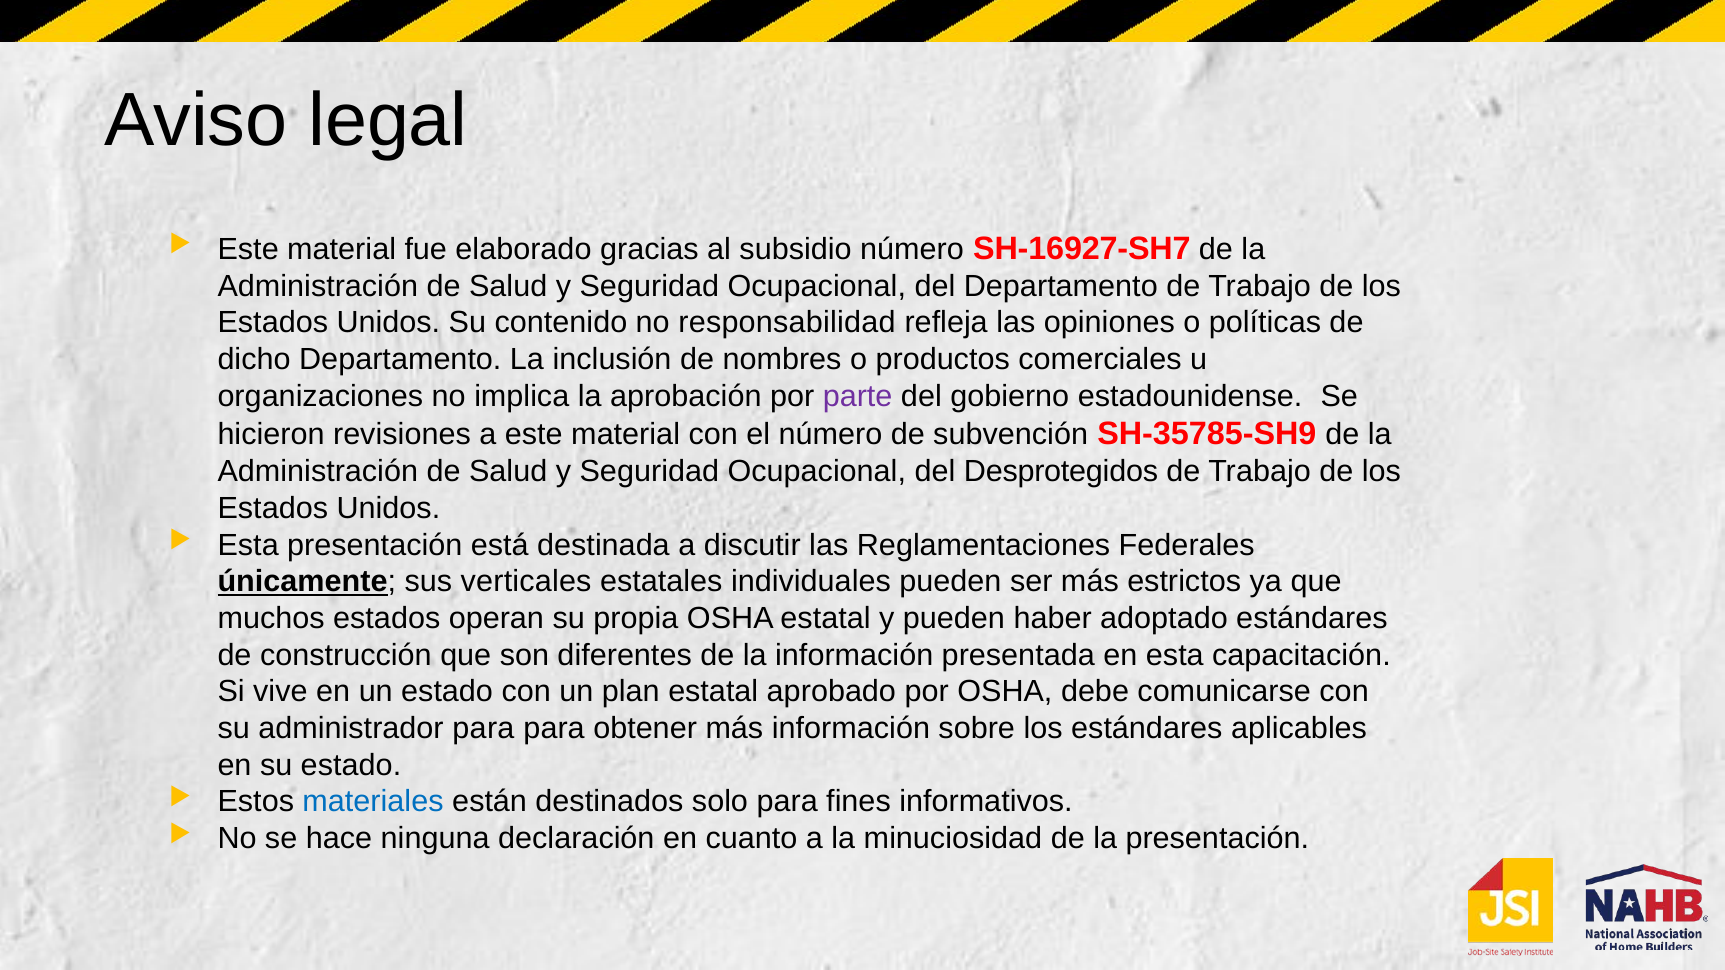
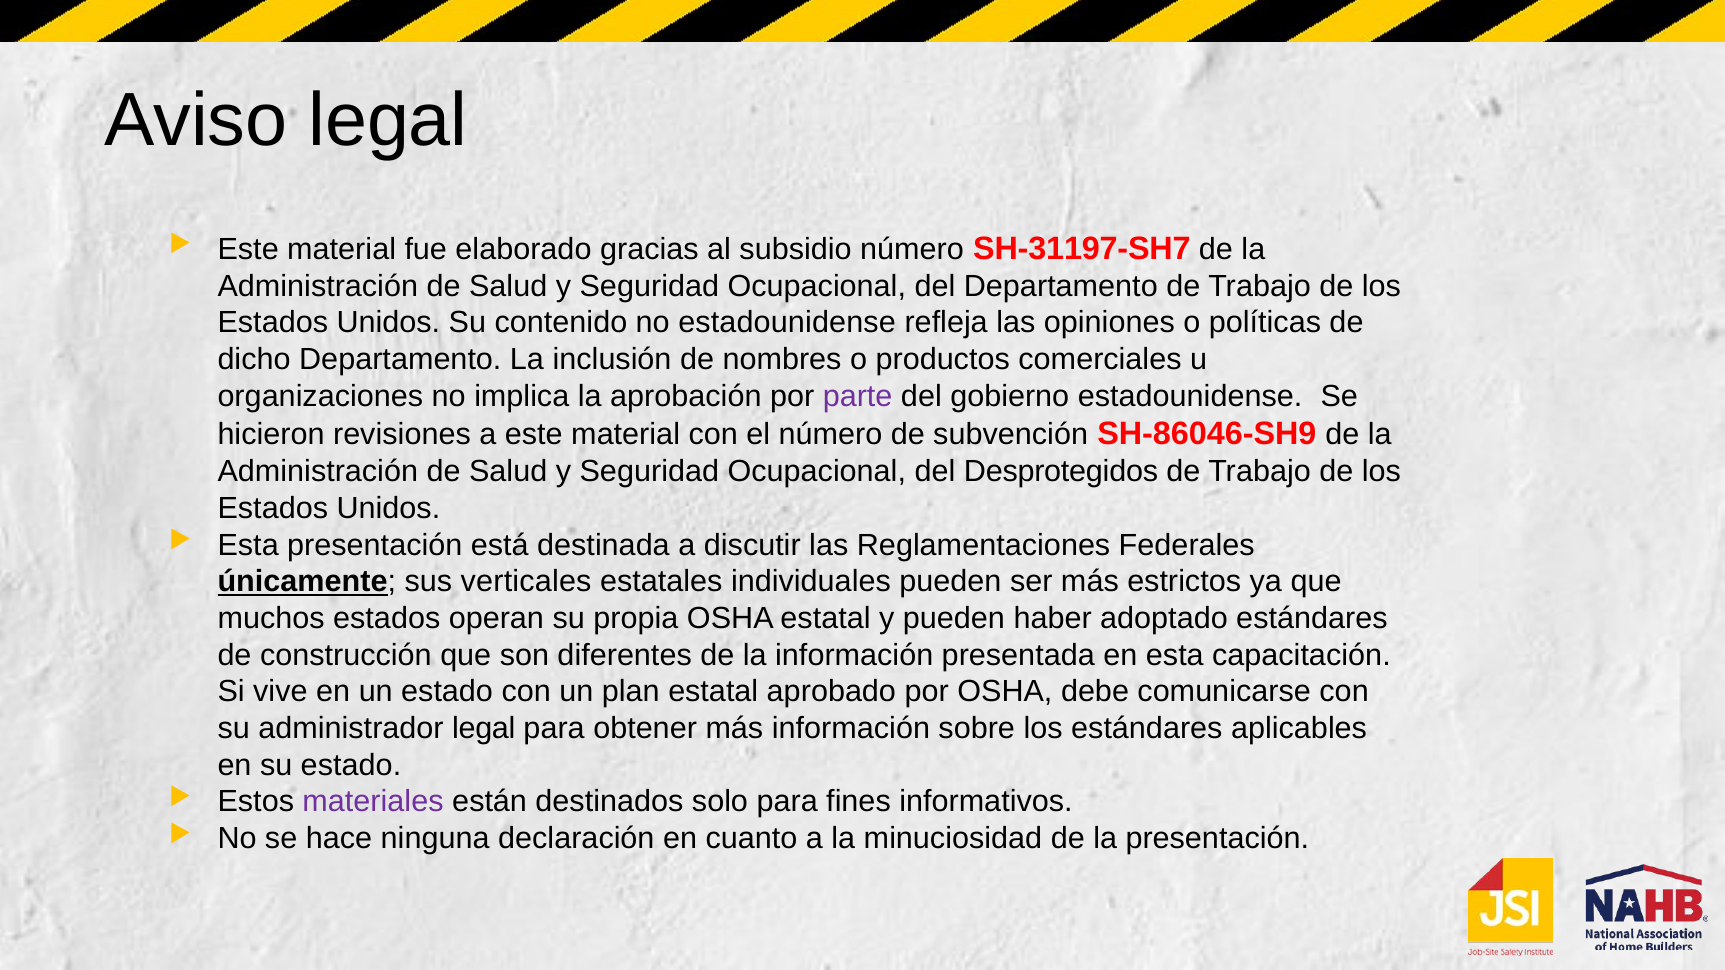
SH-16927-SH7: SH-16927-SH7 -> SH-31197-SH7
no responsabilidad: responsabilidad -> estadounidense
SH-35785-SH9: SH-35785-SH9 -> SH-86046-SH9
administrador para: para -> legal
materiales colour: blue -> purple
